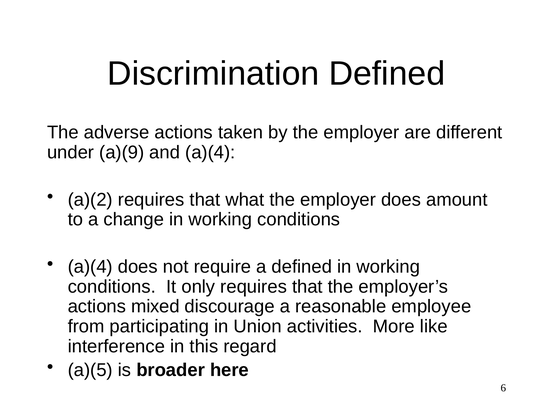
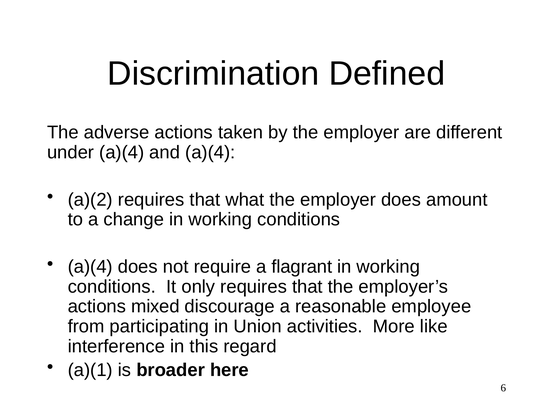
under a)(9: a)(9 -> a)(4
a defined: defined -> flagrant
a)(5: a)(5 -> a)(1
